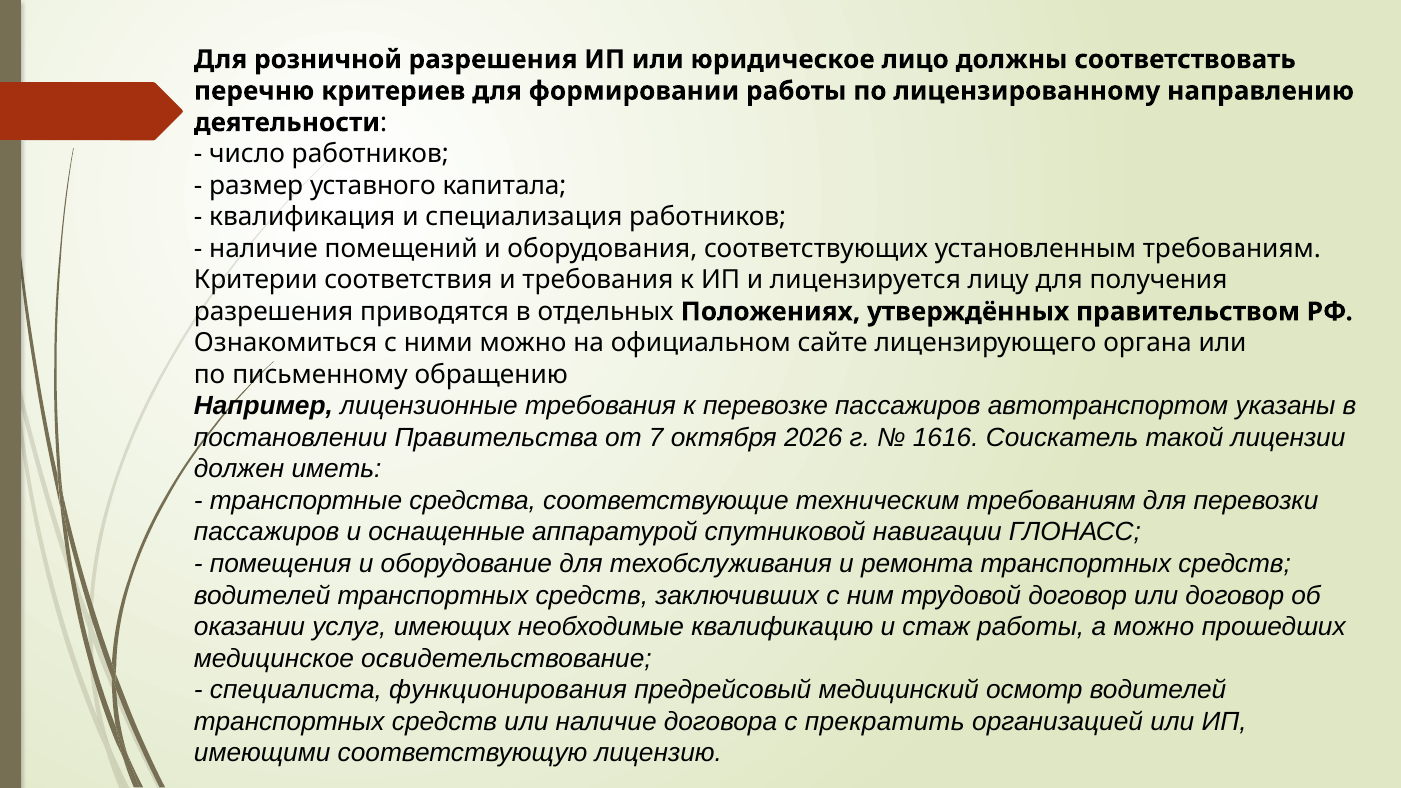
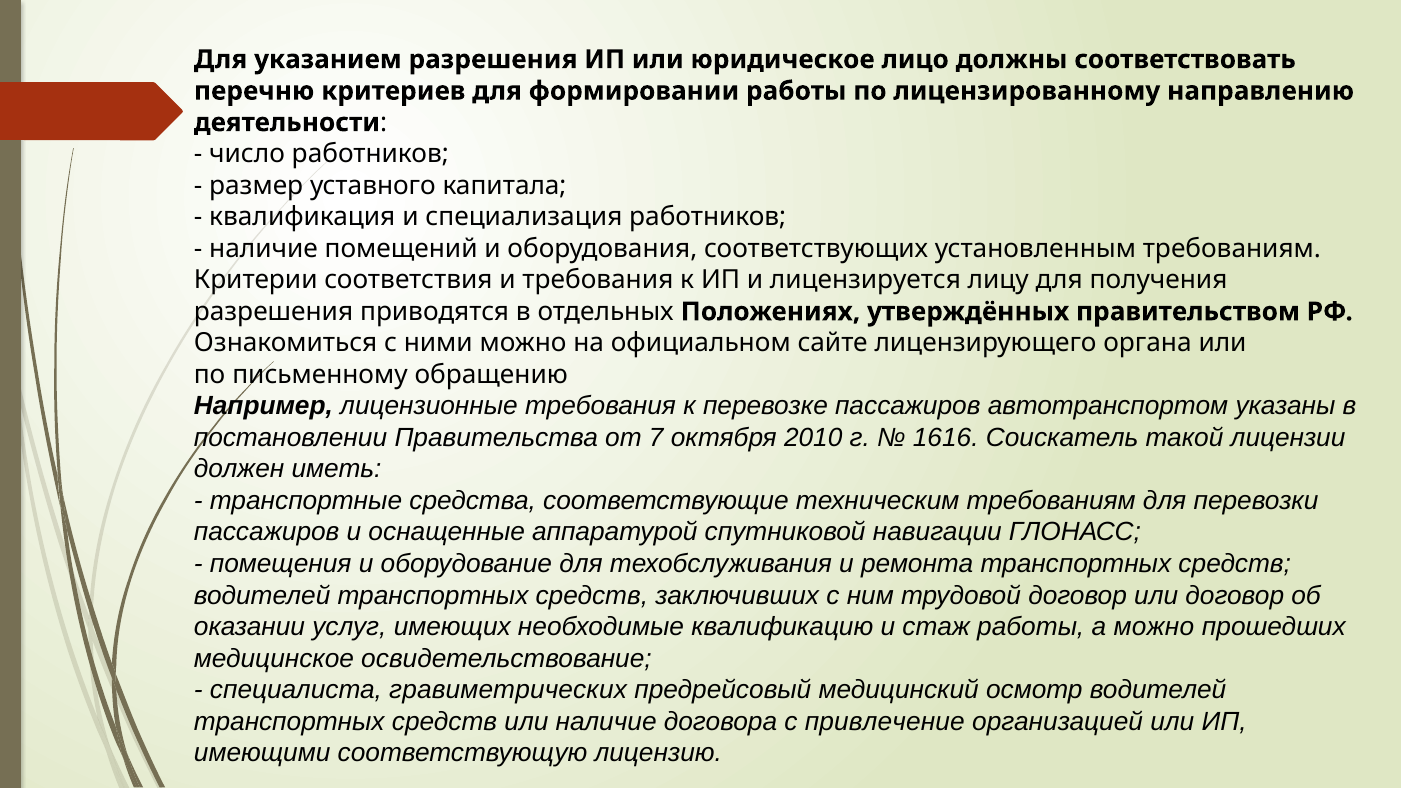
розничной: розничной -> указанием
2026: 2026 -> 2010
функционирования: функционирования -> гравиметрических
прекратить: прекратить -> привлечение
